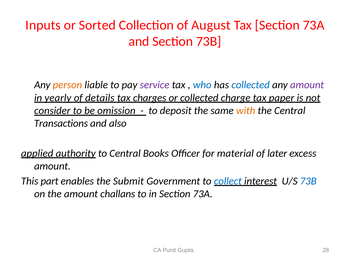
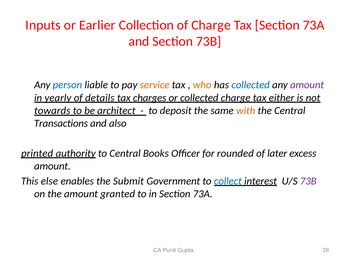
Sorted: Sorted -> Earlier
of August: August -> Charge
person colour: orange -> blue
service colour: purple -> orange
who colour: blue -> orange
paper: paper -> either
consider: consider -> towards
omission: omission -> architect
applied: applied -> printed
material: material -> rounded
part: part -> else
73B at (308, 181) colour: blue -> purple
challans: challans -> granted
